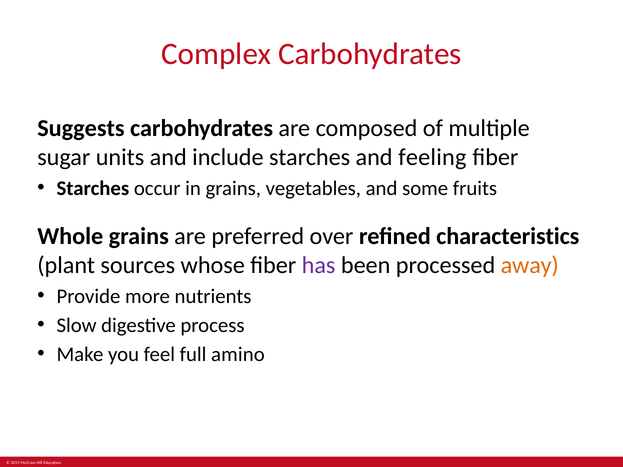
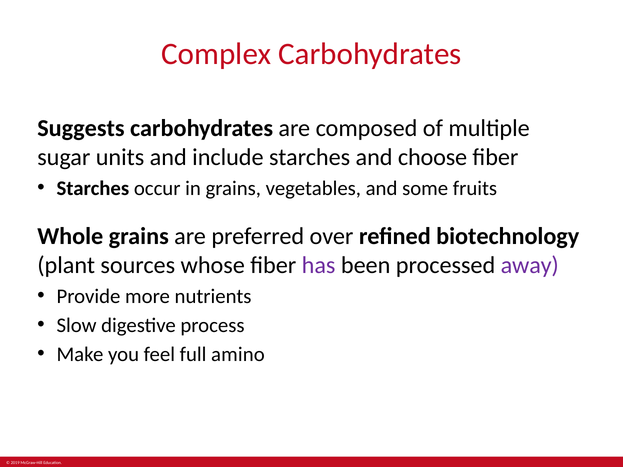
feeling: feeling -> choose
characteristics: characteristics -> biotechnology
away colour: orange -> purple
